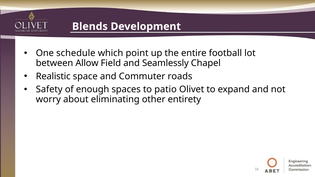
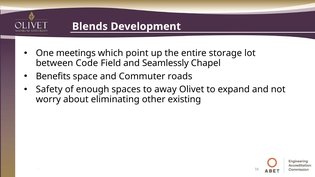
schedule: schedule -> meetings
football: football -> storage
Allow: Allow -> Code
Realistic: Realistic -> Benefits
patio: patio -> away
entirety: entirety -> existing
